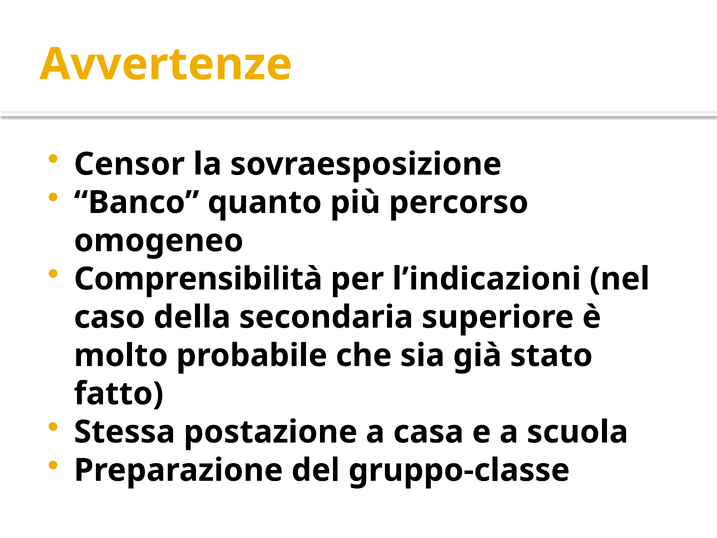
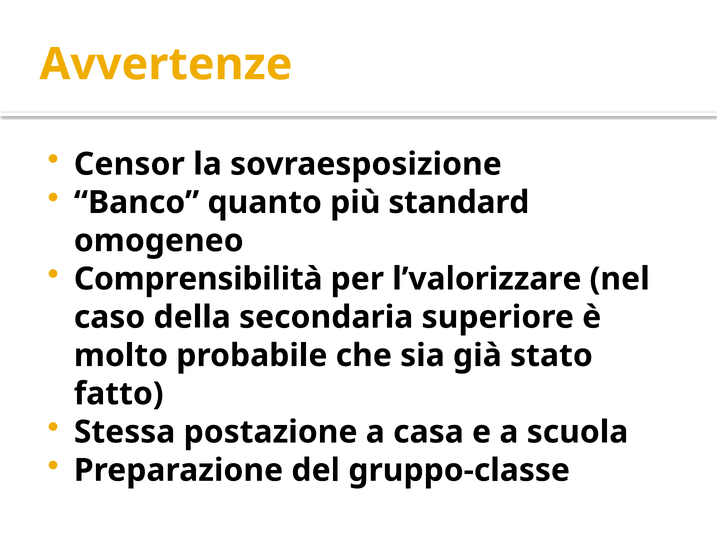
percorso: percorso -> standard
l’indicazioni: l’indicazioni -> l’valorizzare
